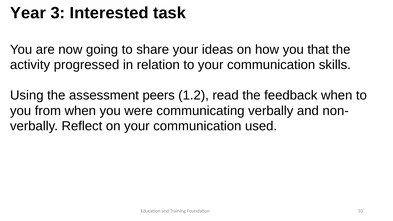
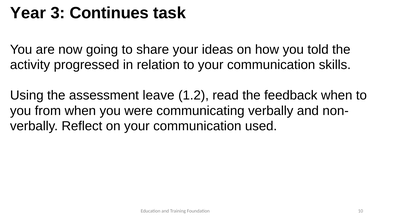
Interested: Interested -> Continues
that: that -> told
peers: peers -> leave
